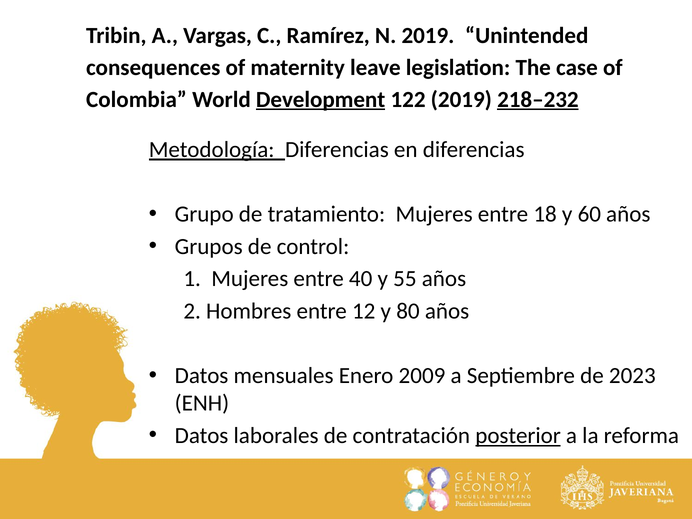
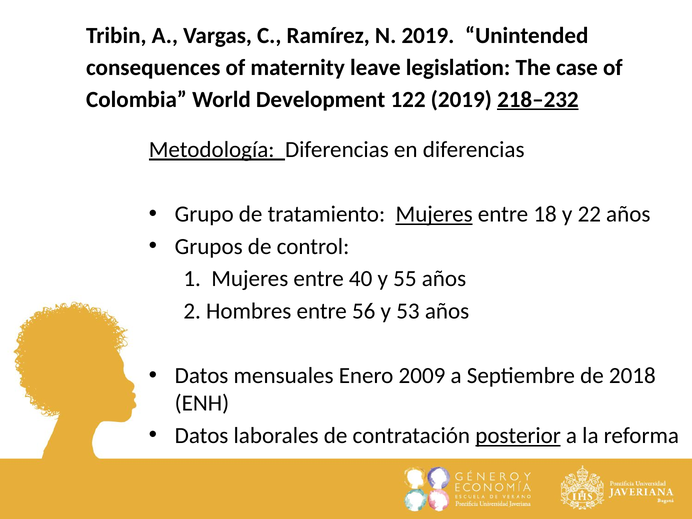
Development underline: present -> none
Mujeres at (434, 214) underline: none -> present
60: 60 -> 22
12: 12 -> 56
80: 80 -> 53
2023: 2023 -> 2018
